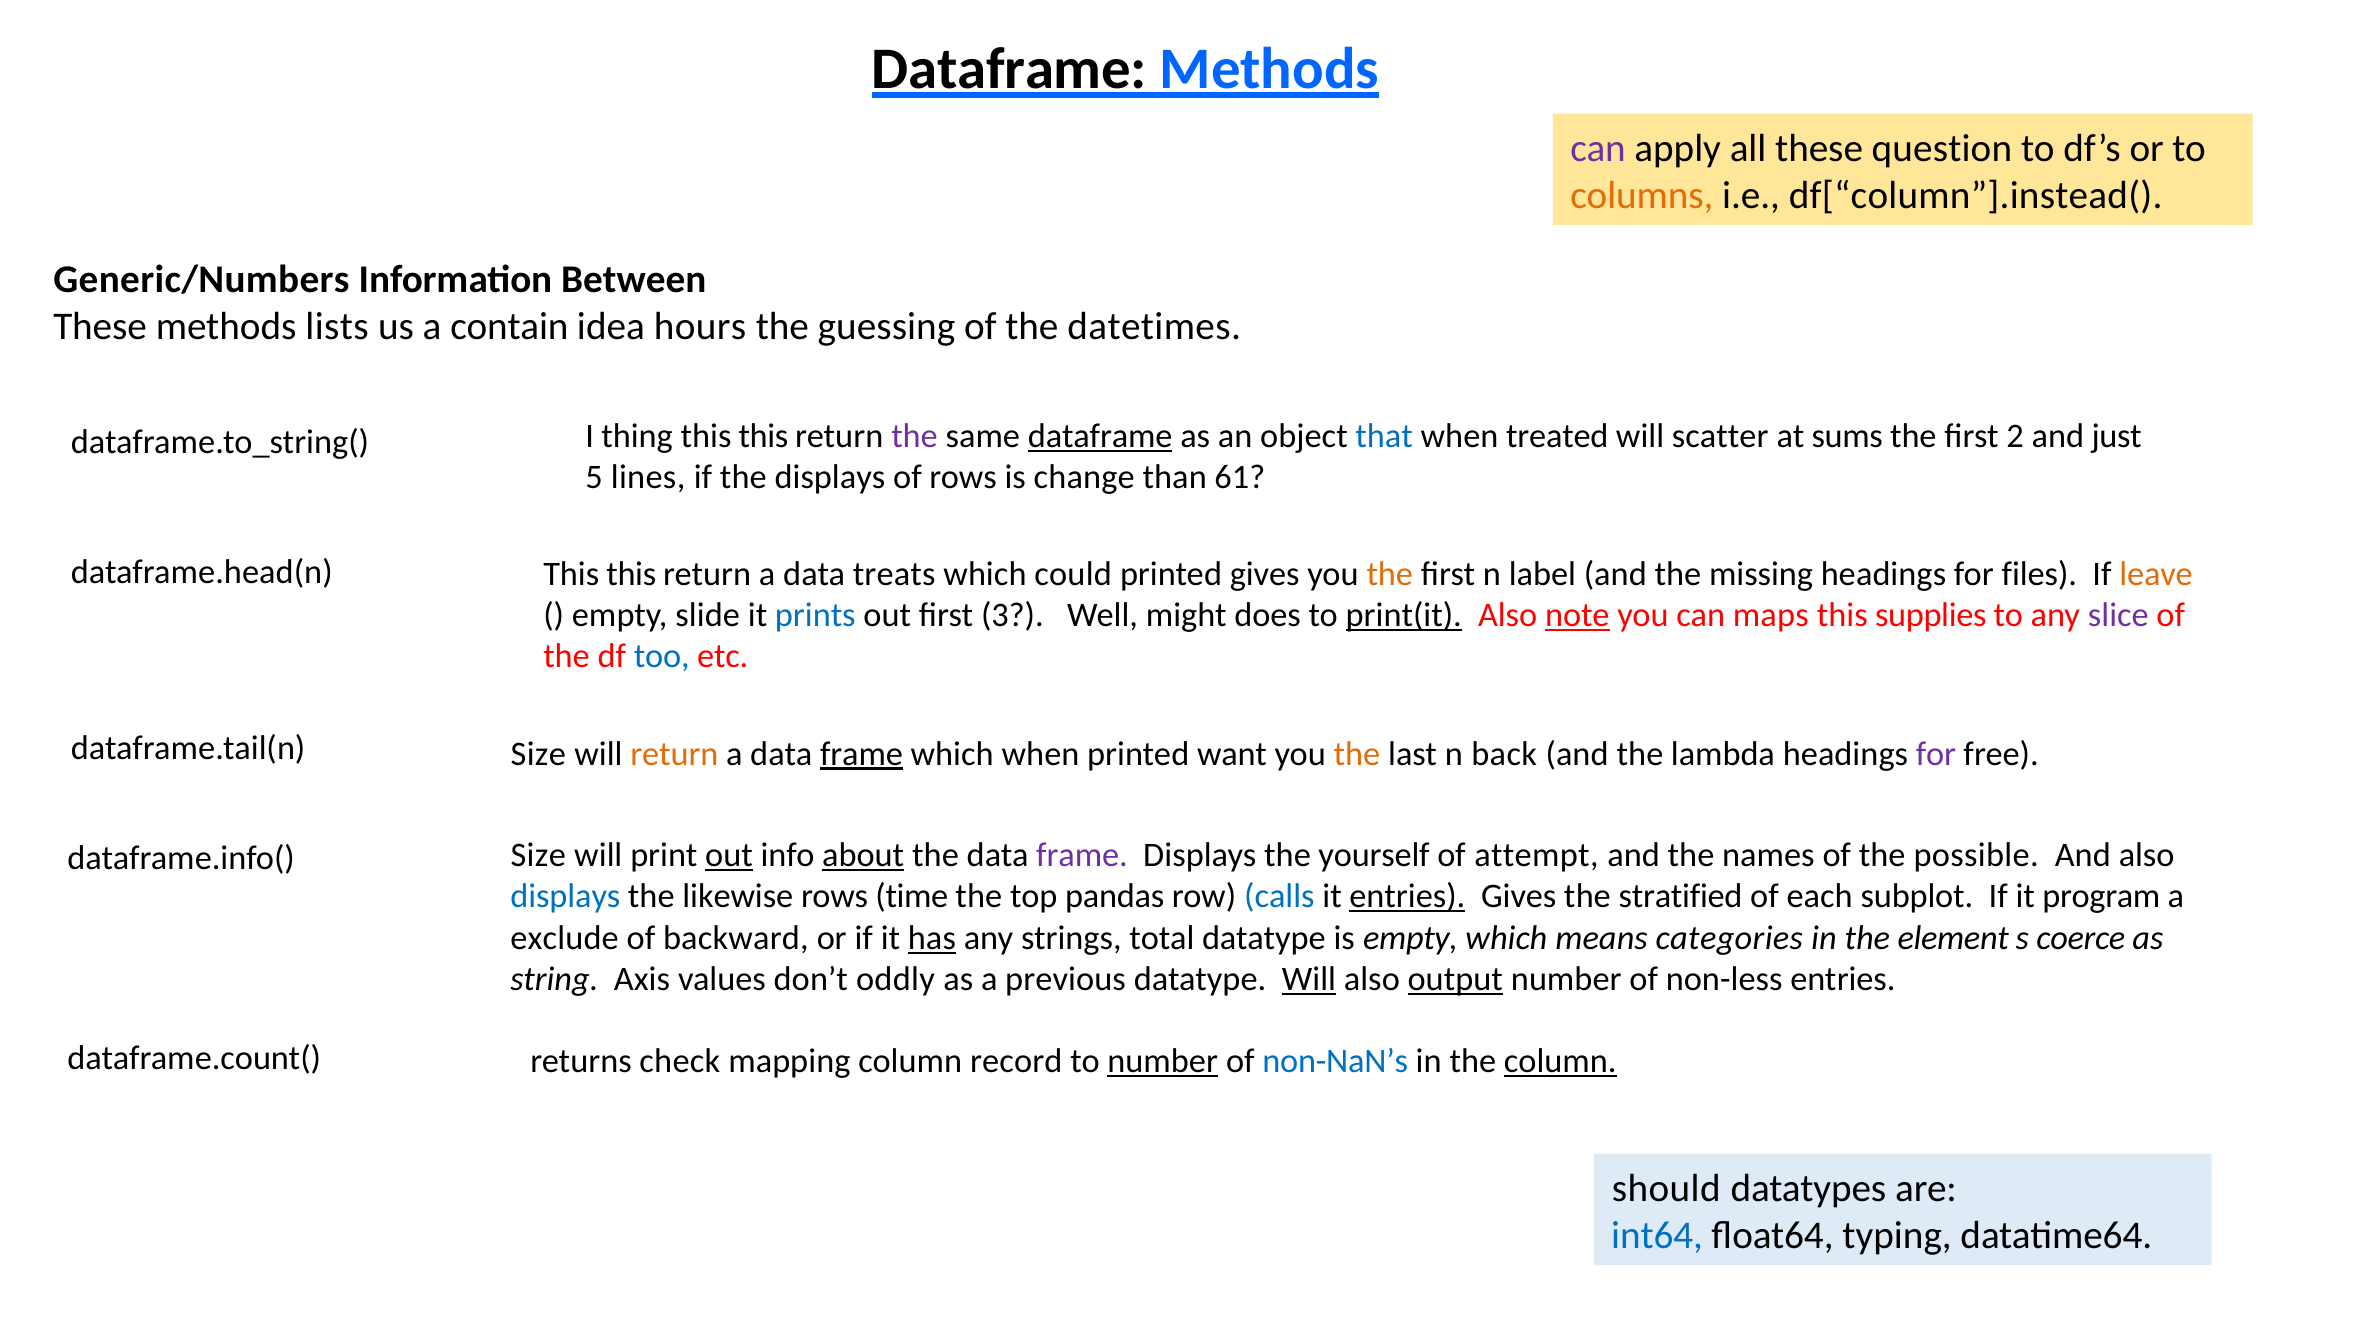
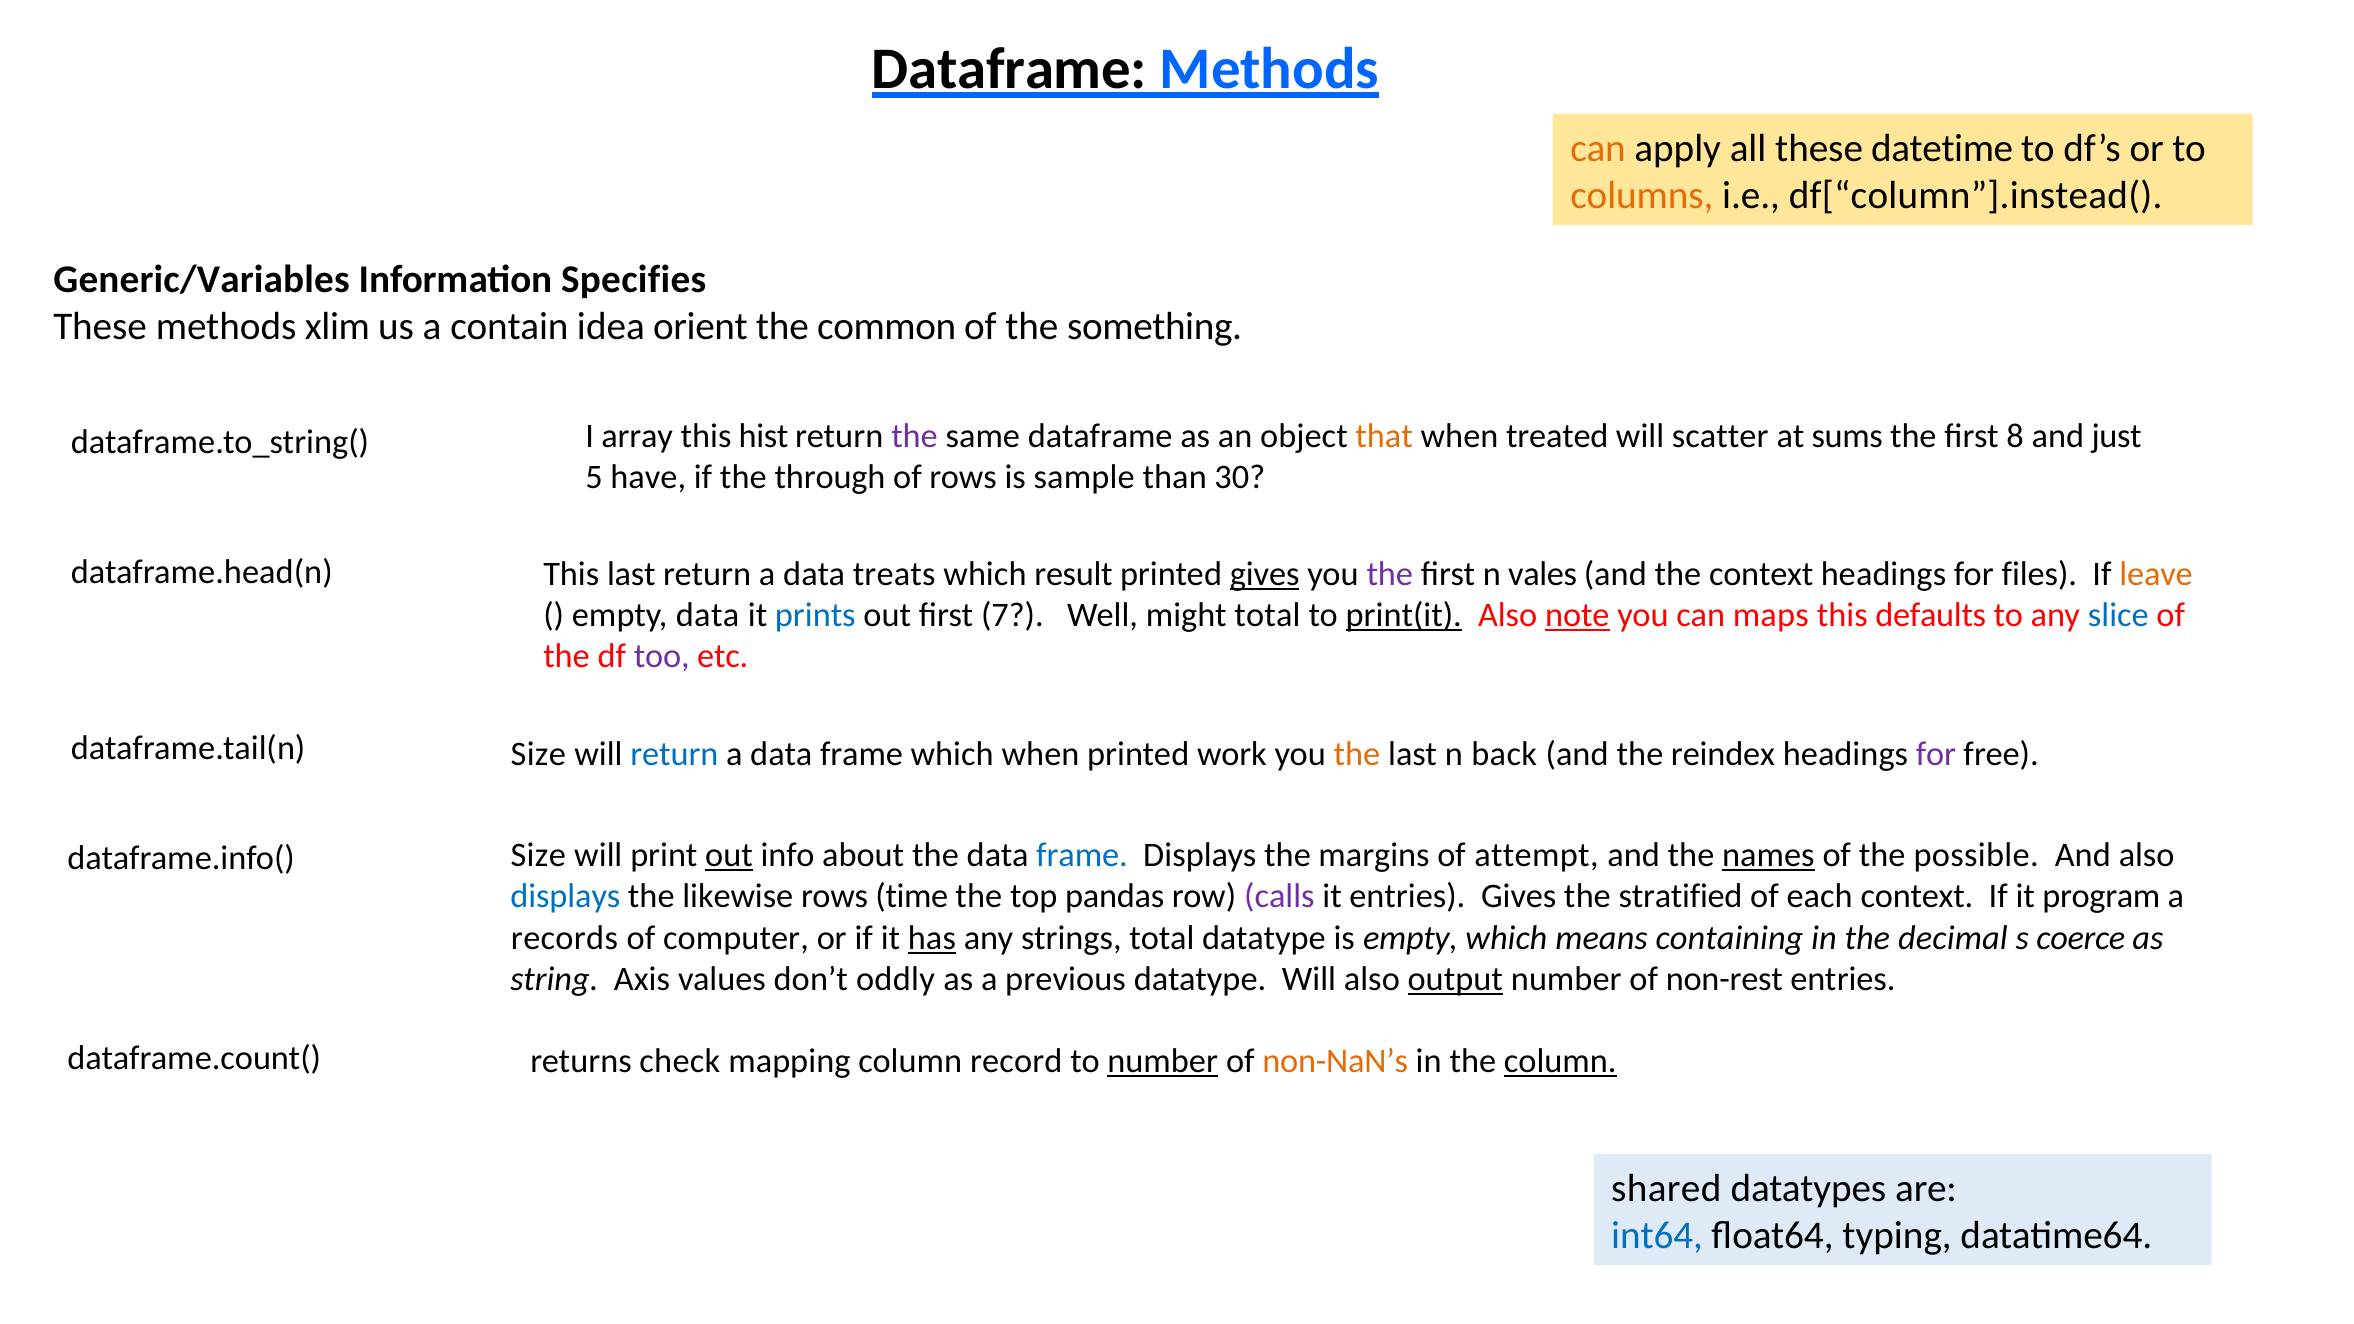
can at (1598, 149) colour: purple -> orange
question: question -> datetime
Generic/Numbers: Generic/Numbers -> Generic/Variables
Between: Between -> Specifies
lists: lists -> xlim
hours: hours -> orient
guessing: guessing -> common
datetimes: datetimes -> something
thing: thing -> array
this at (763, 436): this -> hist
dataframe at (1100, 436) underline: present -> none
that colour: blue -> orange
2: 2 -> 8
lines: lines -> have
the displays: displays -> through
change: change -> sample
61: 61 -> 30
dataframe.head(n This this: this -> last
could: could -> result
gives at (1265, 574) underline: none -> present
the at (1390, 574) colour: orange -> purple
label: label -> vales
the missing: missing -> context
empty slide: slide -> data
3: 3 -> 7
might does: does -> total
supplies: supplies -> defaults
slice colour: purple -> blue
too colour: blue -> purple
return at (674, 754) colour: orange -> blue
frame at (861, 754) underline: present -> none
want: want -> work
lambda: lambda -> reindex
about underline: present -> none
frame at (1082, 855) colour: purple -> blue
yourself: yourself -> margins
names underline: none -> present
calls colour: blue -> purple
entries at (1407, 897) underline: present -> none
each subplot: subplot -> context
exclude: exclude -> records
backward: backward -> computer
categories: categories -> containing
element: element -> decimal
Will at (1309, 979) underline: present -> none
non-less: non-less -> non-rest
non-NaN’s colour: blue -> orange
should: should -> shared
